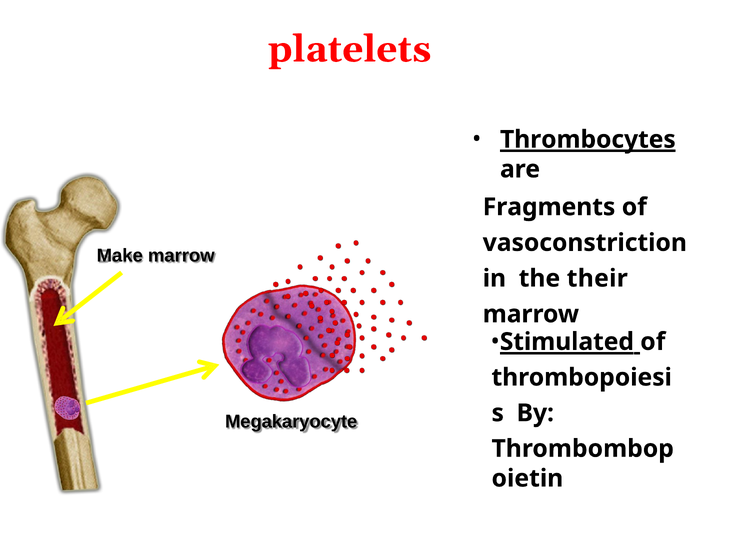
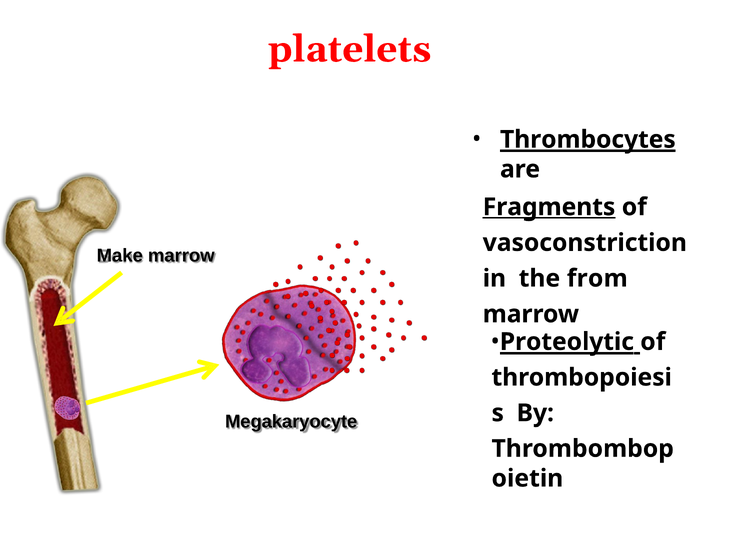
Fragments underline: none -> present
their: their -> from
Stimulated: Stimulated -> Proteolytic
